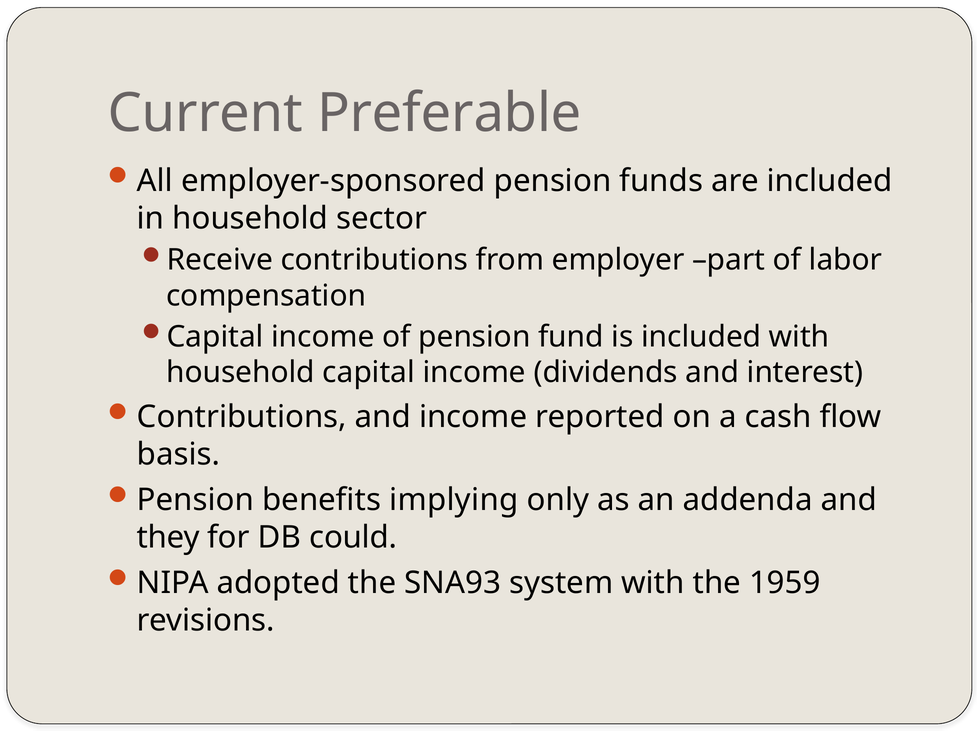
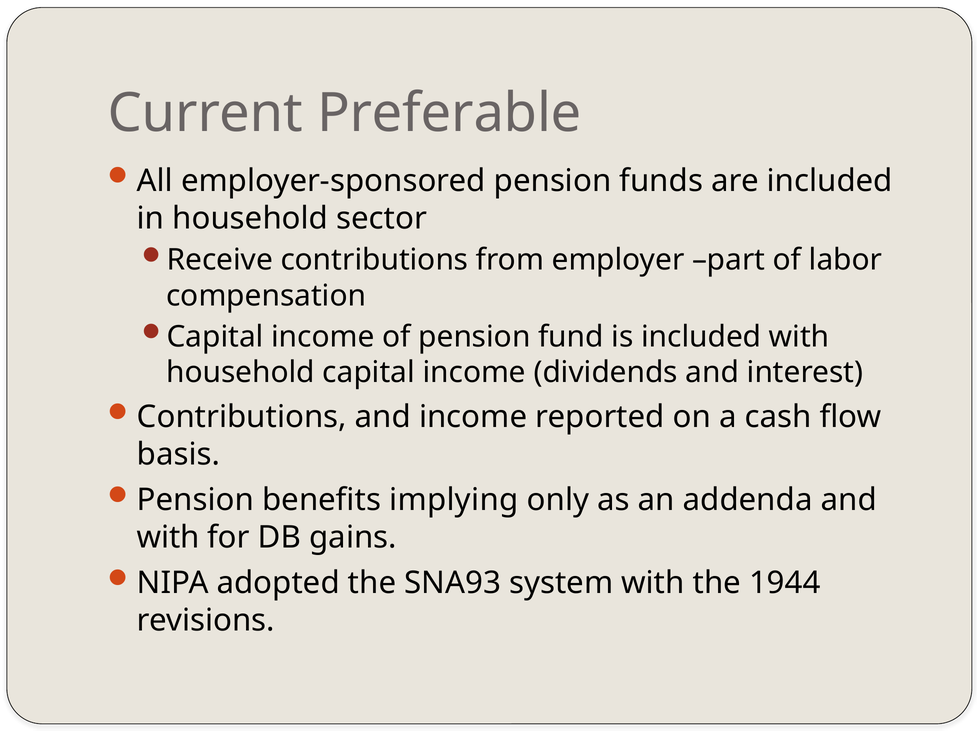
they at (168, 538): they -> with
could: could -> gains
1959: 1959 -> 1944
